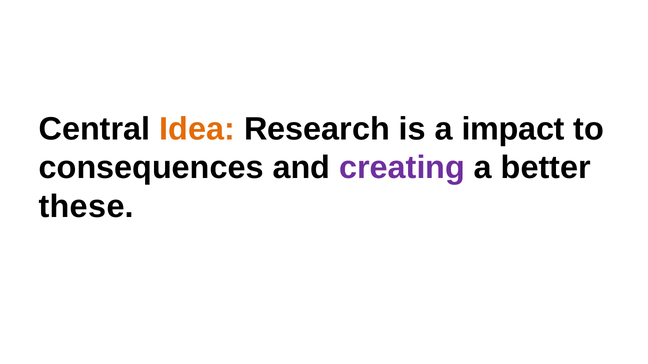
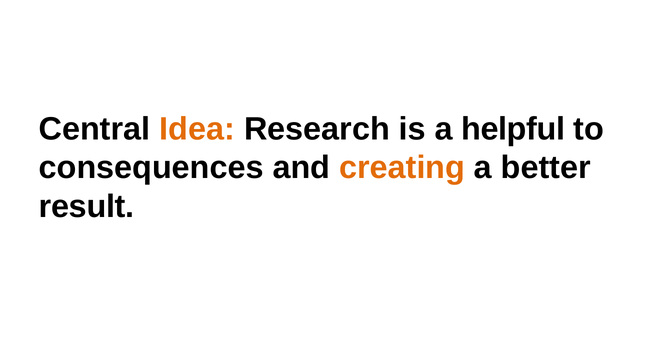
impact: impact -> helpful
creating colour: purple -> orange
these: these -> result
